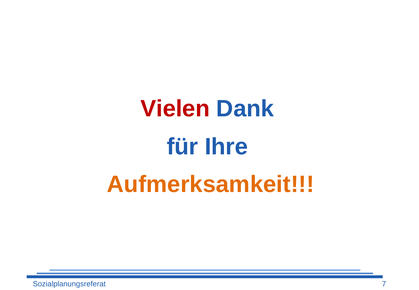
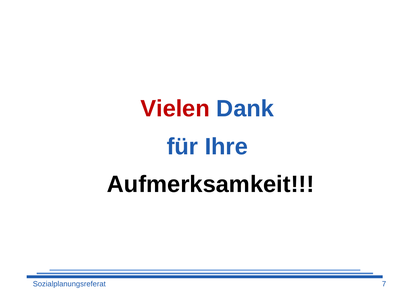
Aufmerksamkeit colour: orange -> black
